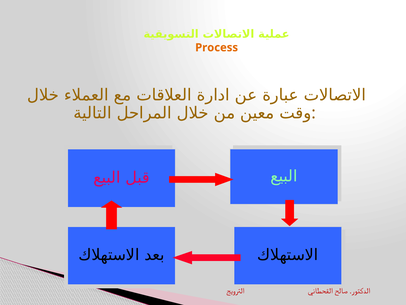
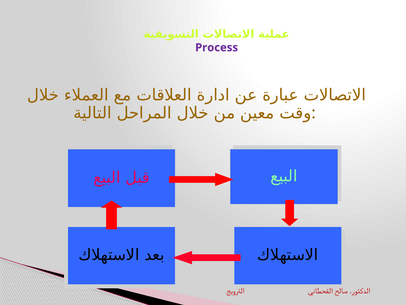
Process colour: orange -> purple
